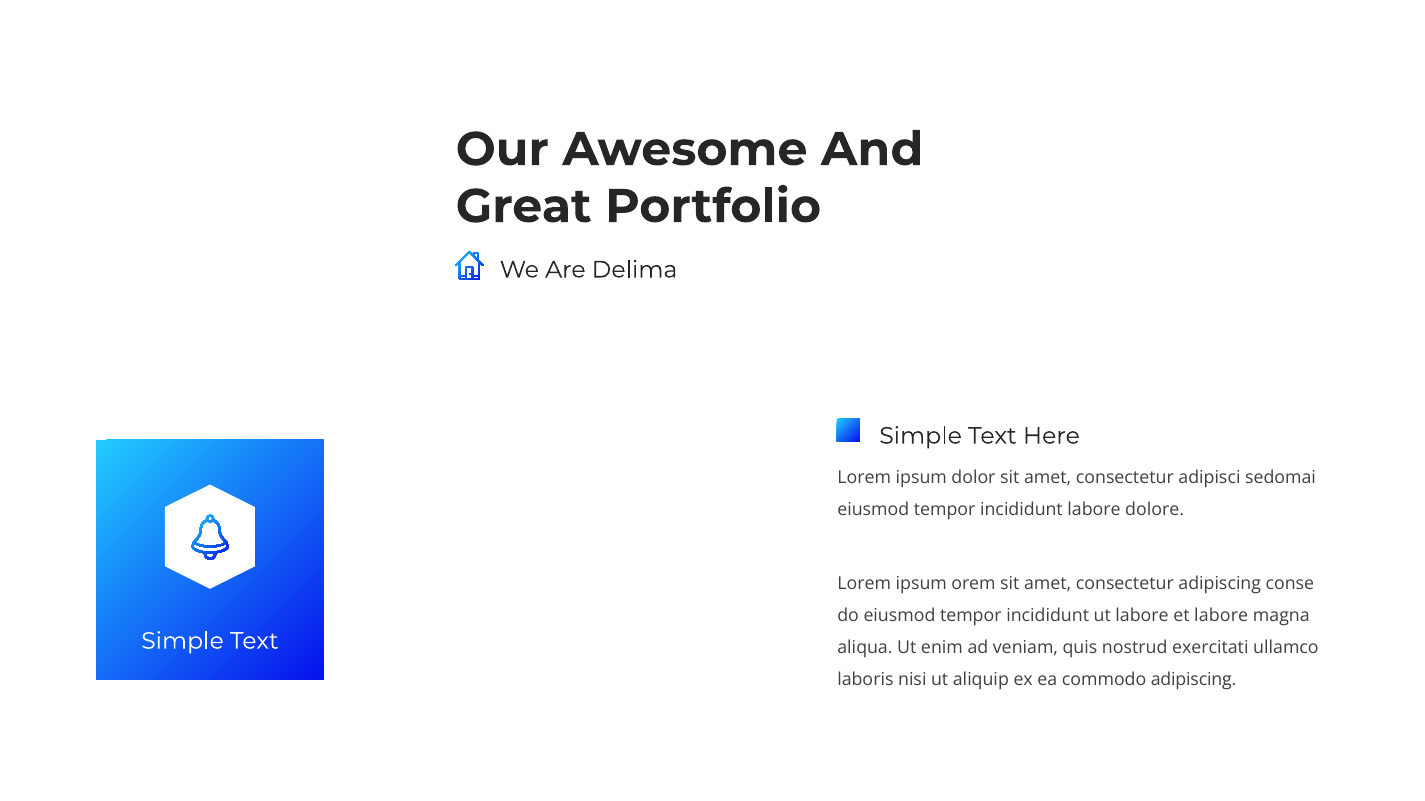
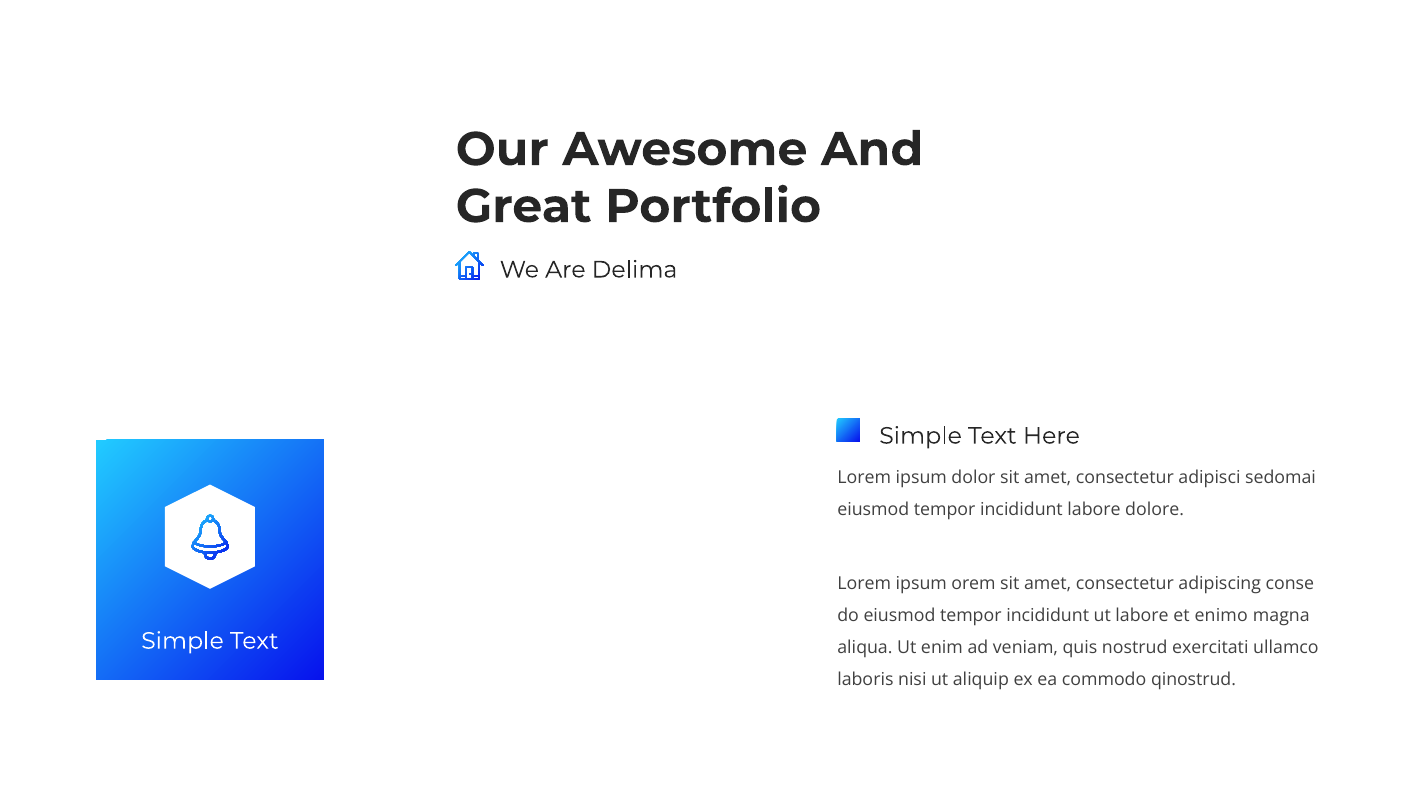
et labore: labore -> enimo
commodo adipiscing: adipiscing -> qinostrud
